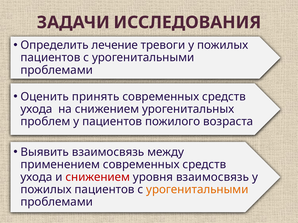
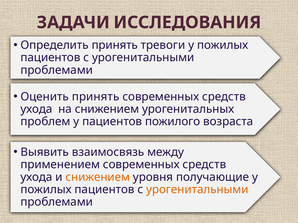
Определить лечение: лечение -> принять
снижением at (98, 177) colour: red -> orange
уровня взаимосвязь: взаимосвязь -> получающие
